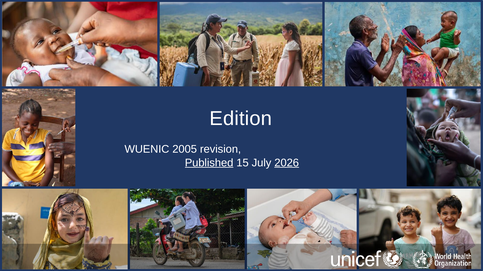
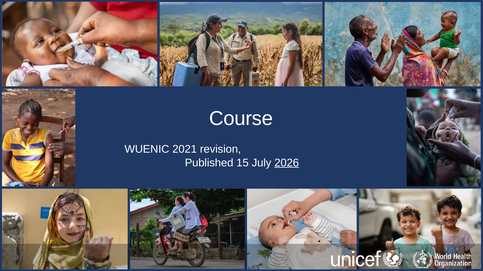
Edition: Edition -> Course
2005: 2005 -> 2021
Published underline: present -> none
